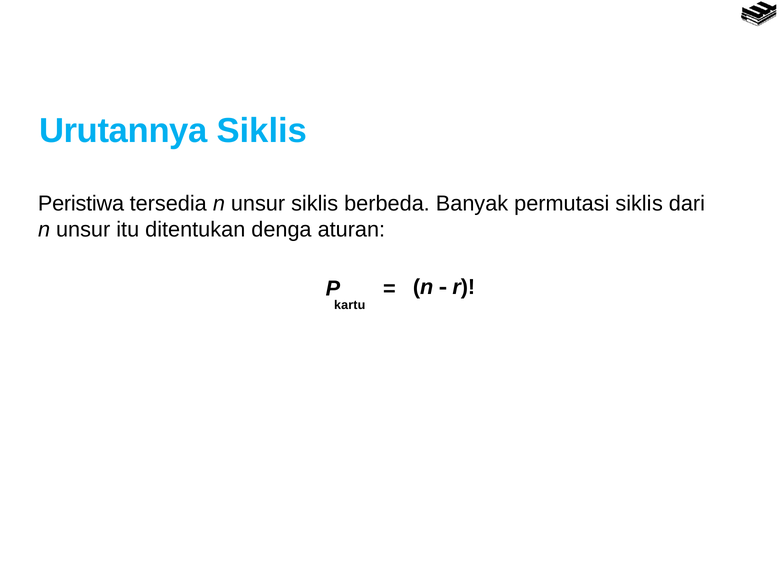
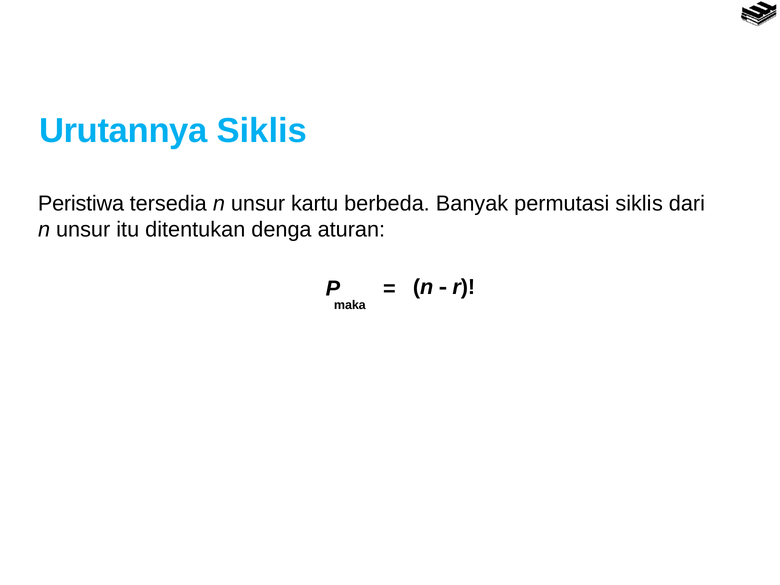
unsur siklis: siklis -> kartu
kartu: kartu -> maka
